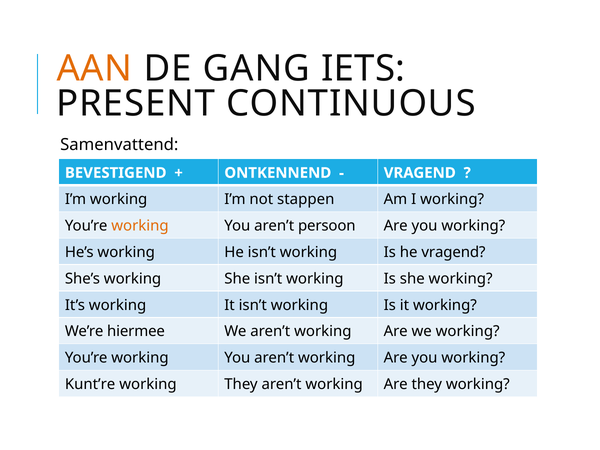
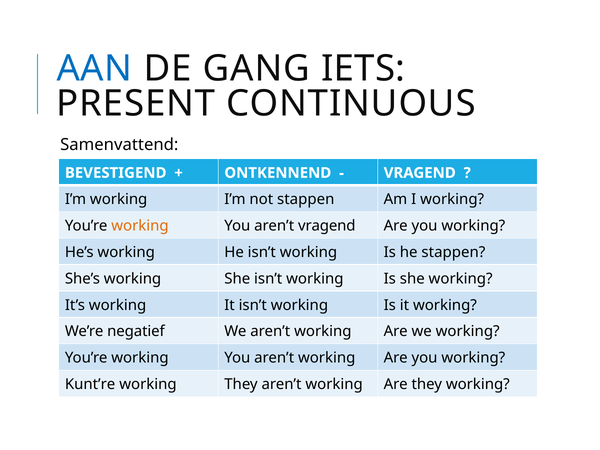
AAN colour: orange -> blue
aren’t persoon: persoon -> vragend
he vragend: vragend -> stappen
hiermee: hiermee -> negatief
